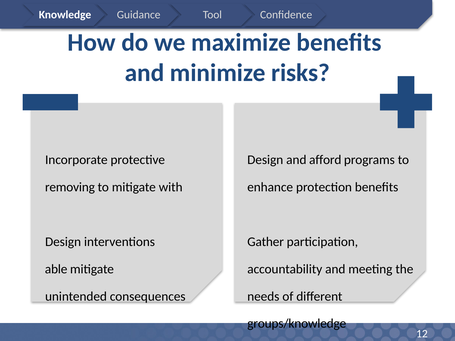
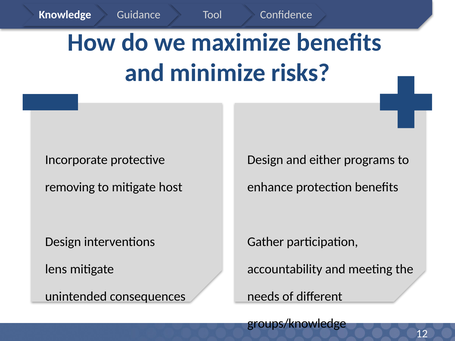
afford: afford -> either
with: with -> host
able: able -> lens
